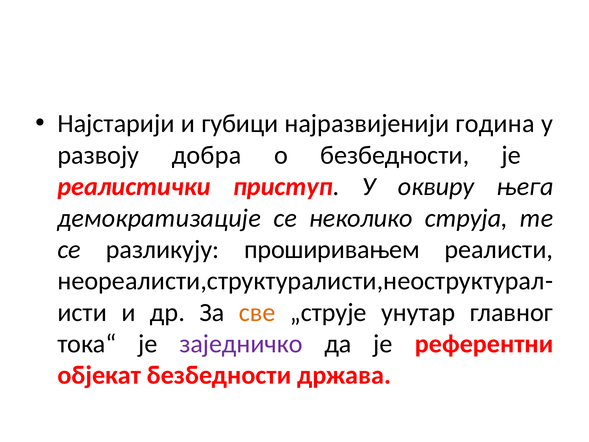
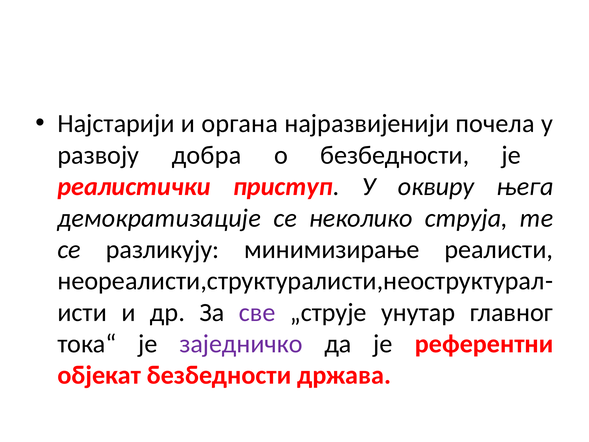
губици: губици -> органa
година: година -> почела
проширивањем: проширивањем -> минимизирање
све colour: orange -> purple
